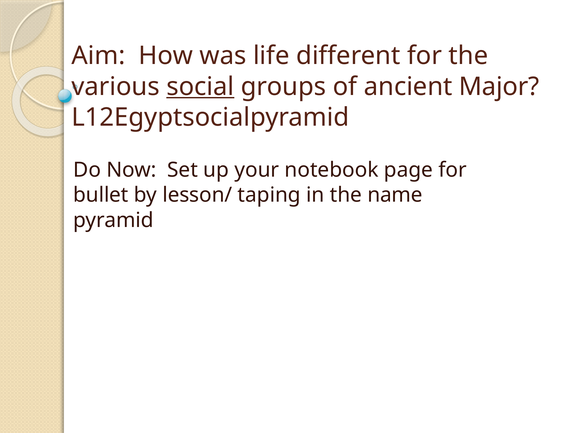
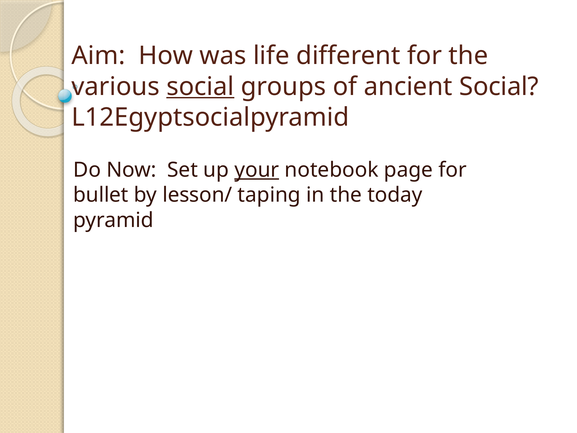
ancient Major: Major -> Social
your underline: none -> present
name: name -> today
